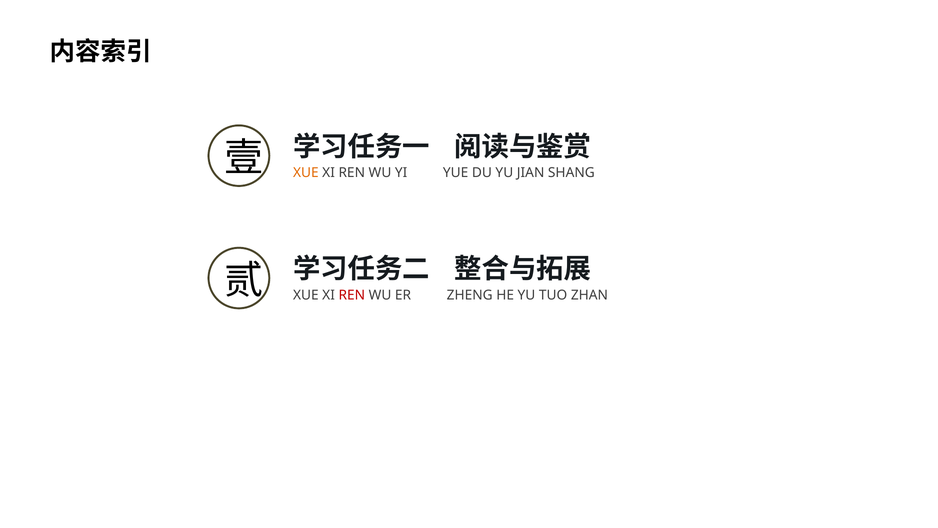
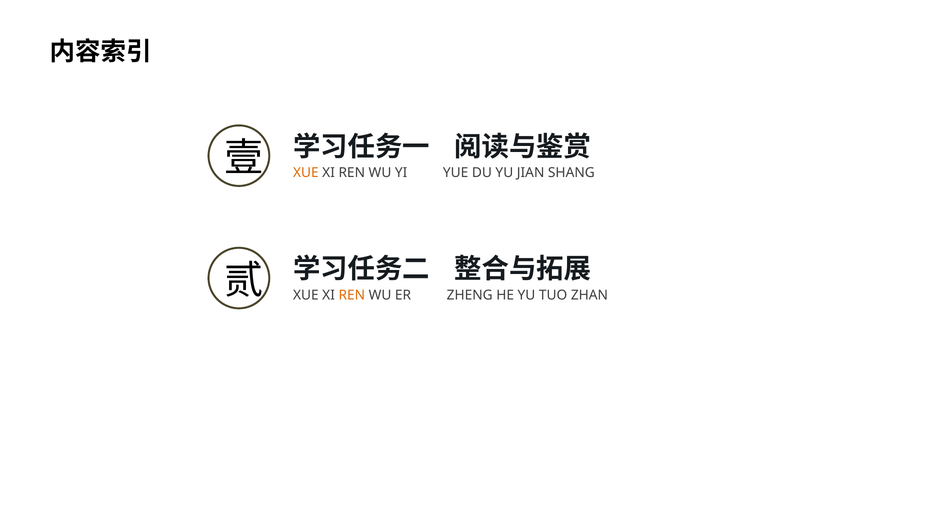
REN at (352, 295) colour: red -> orange
